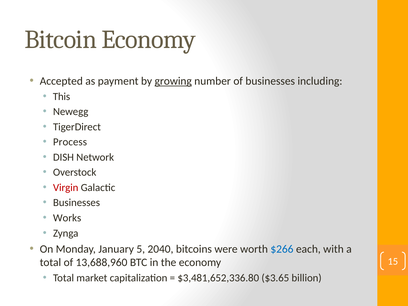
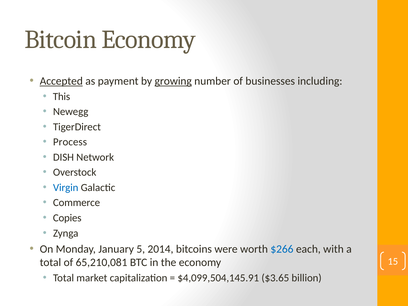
Accepted underline: none -> present
Virgin colour: red -> blue
Businesses at (77, 203): Businesses -> Commerce
Works: Works -> Copies
2040: 2040 -> 2014
13,688,960: 13,688,960 -> 65,210,081
$3,481,652,336.80: $3,481,652,336.80 -> $4,099,504,145.91
